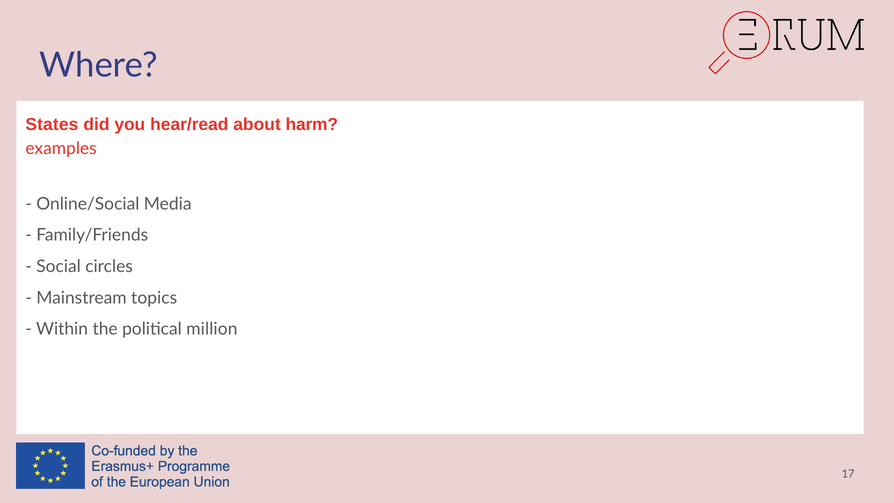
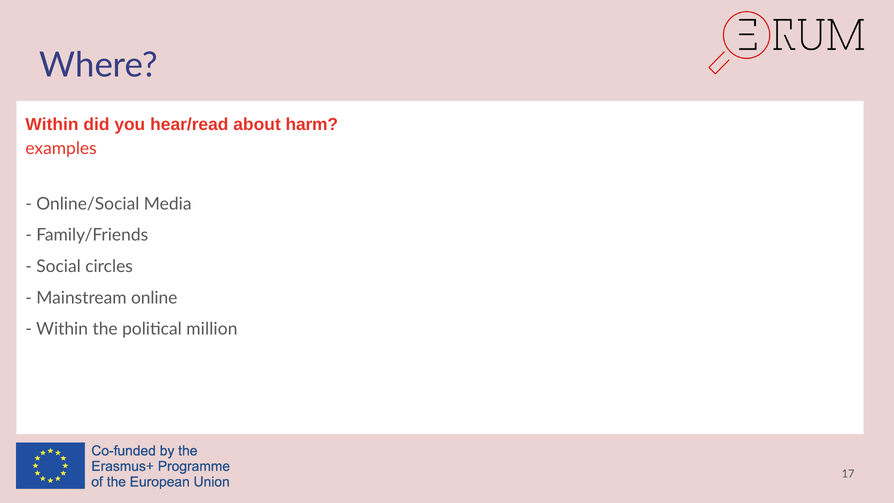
States at (52, 125): States -> Within
topics: topics -> online
